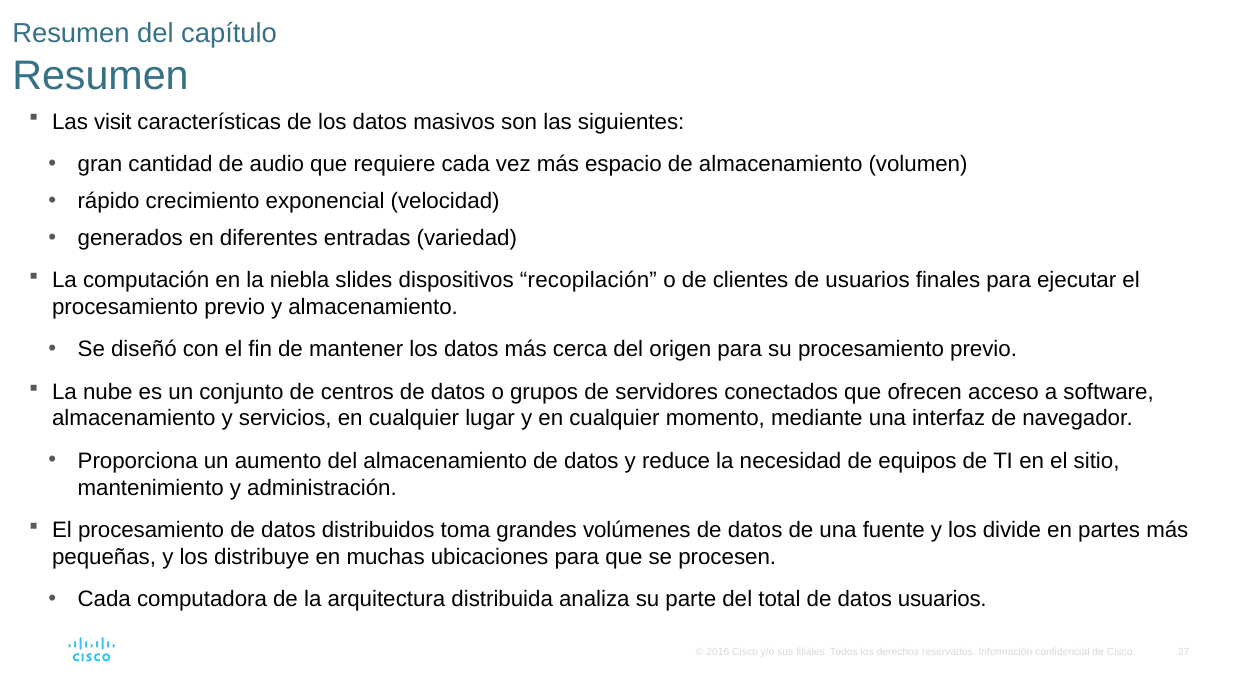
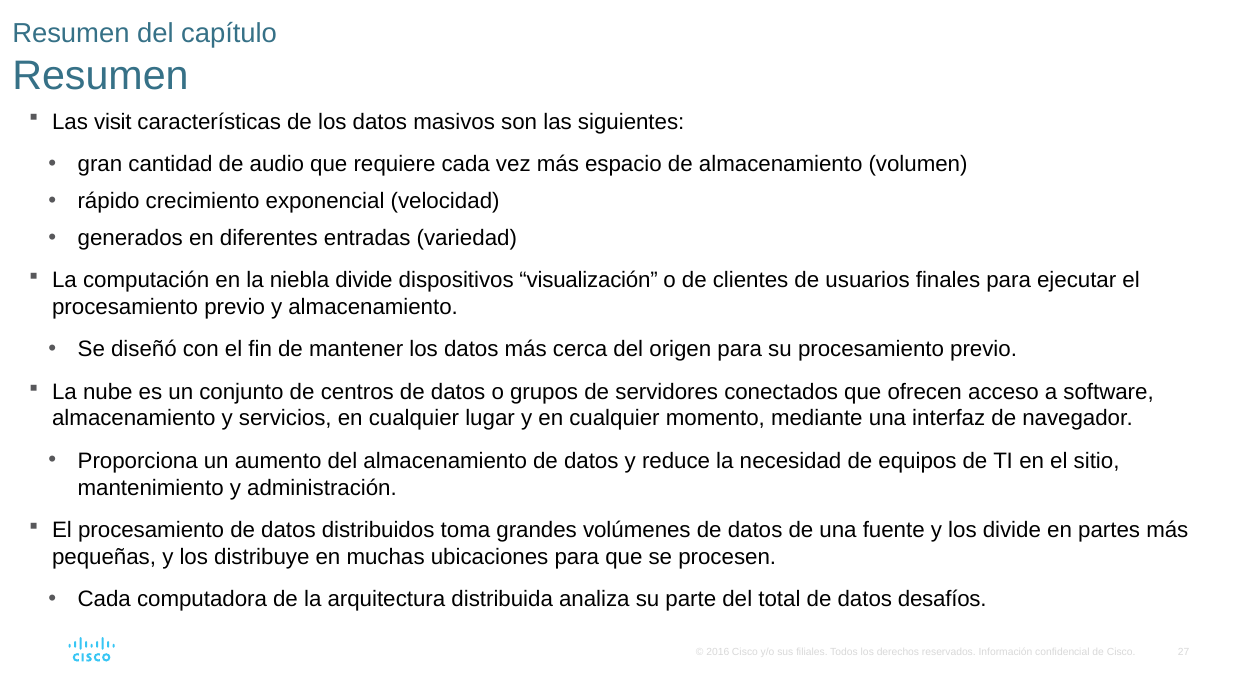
niebla slides: slides -> divide
recopilación: recopilación -> visualización
datos usuarios: usuarios -> desafíos
